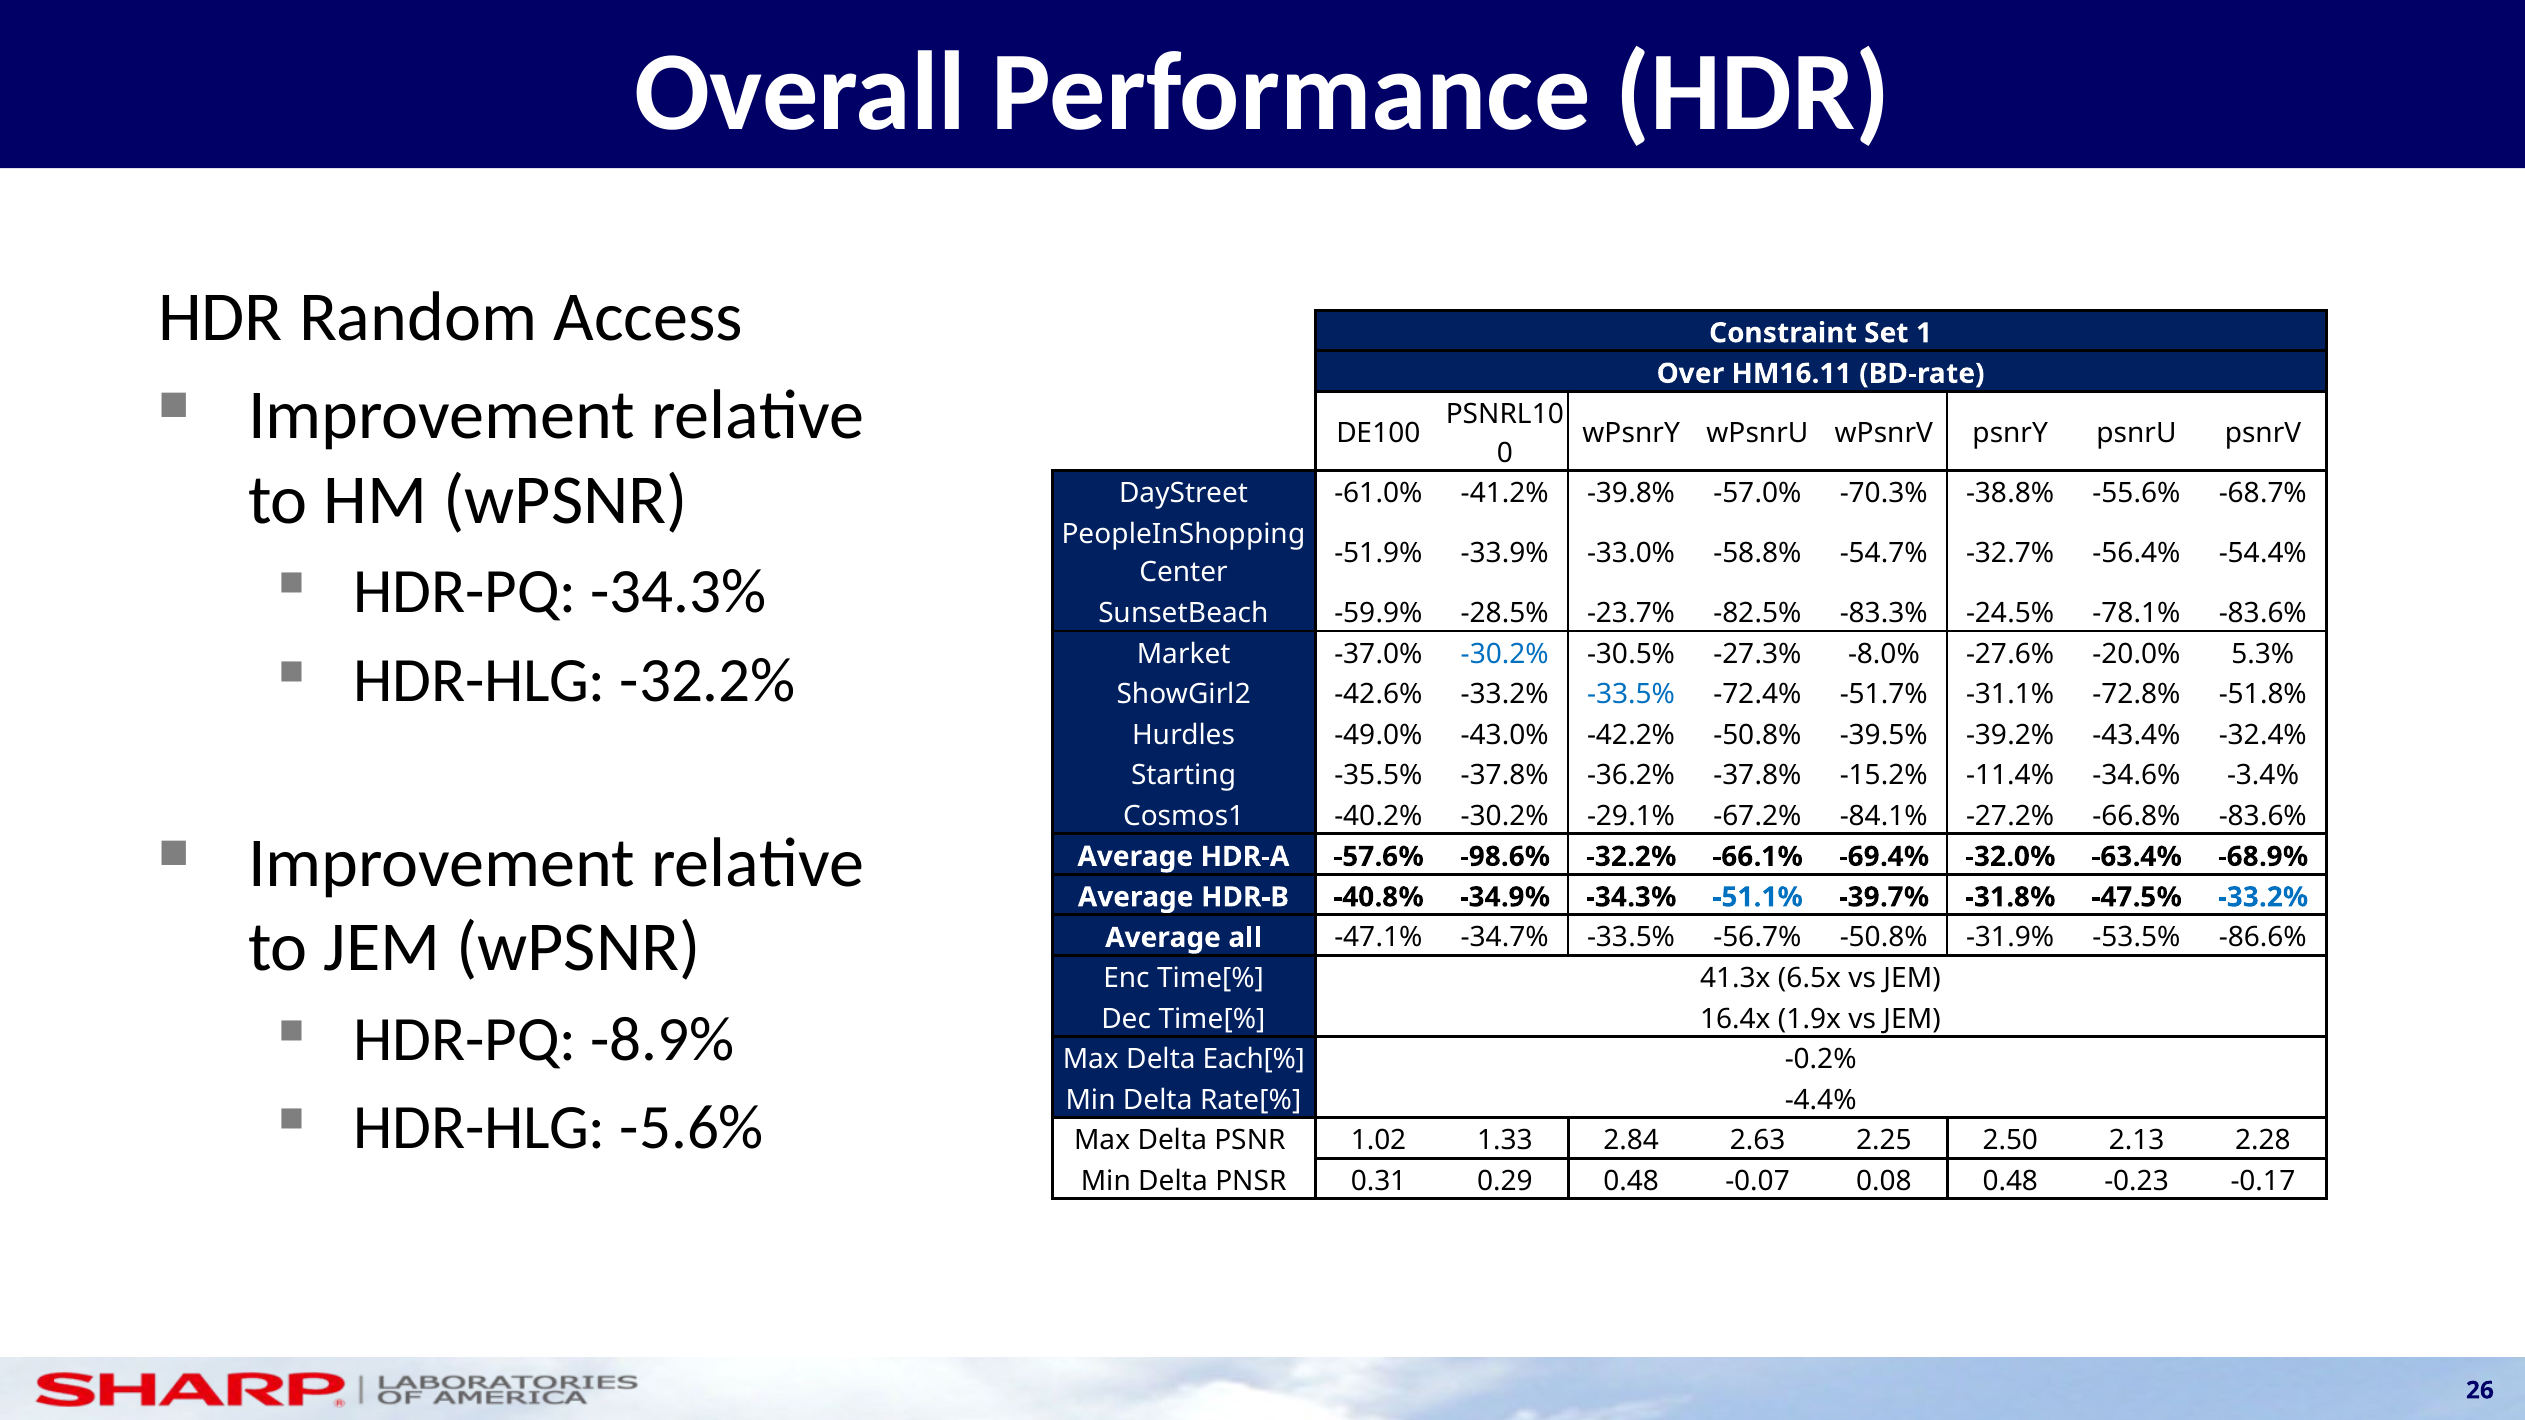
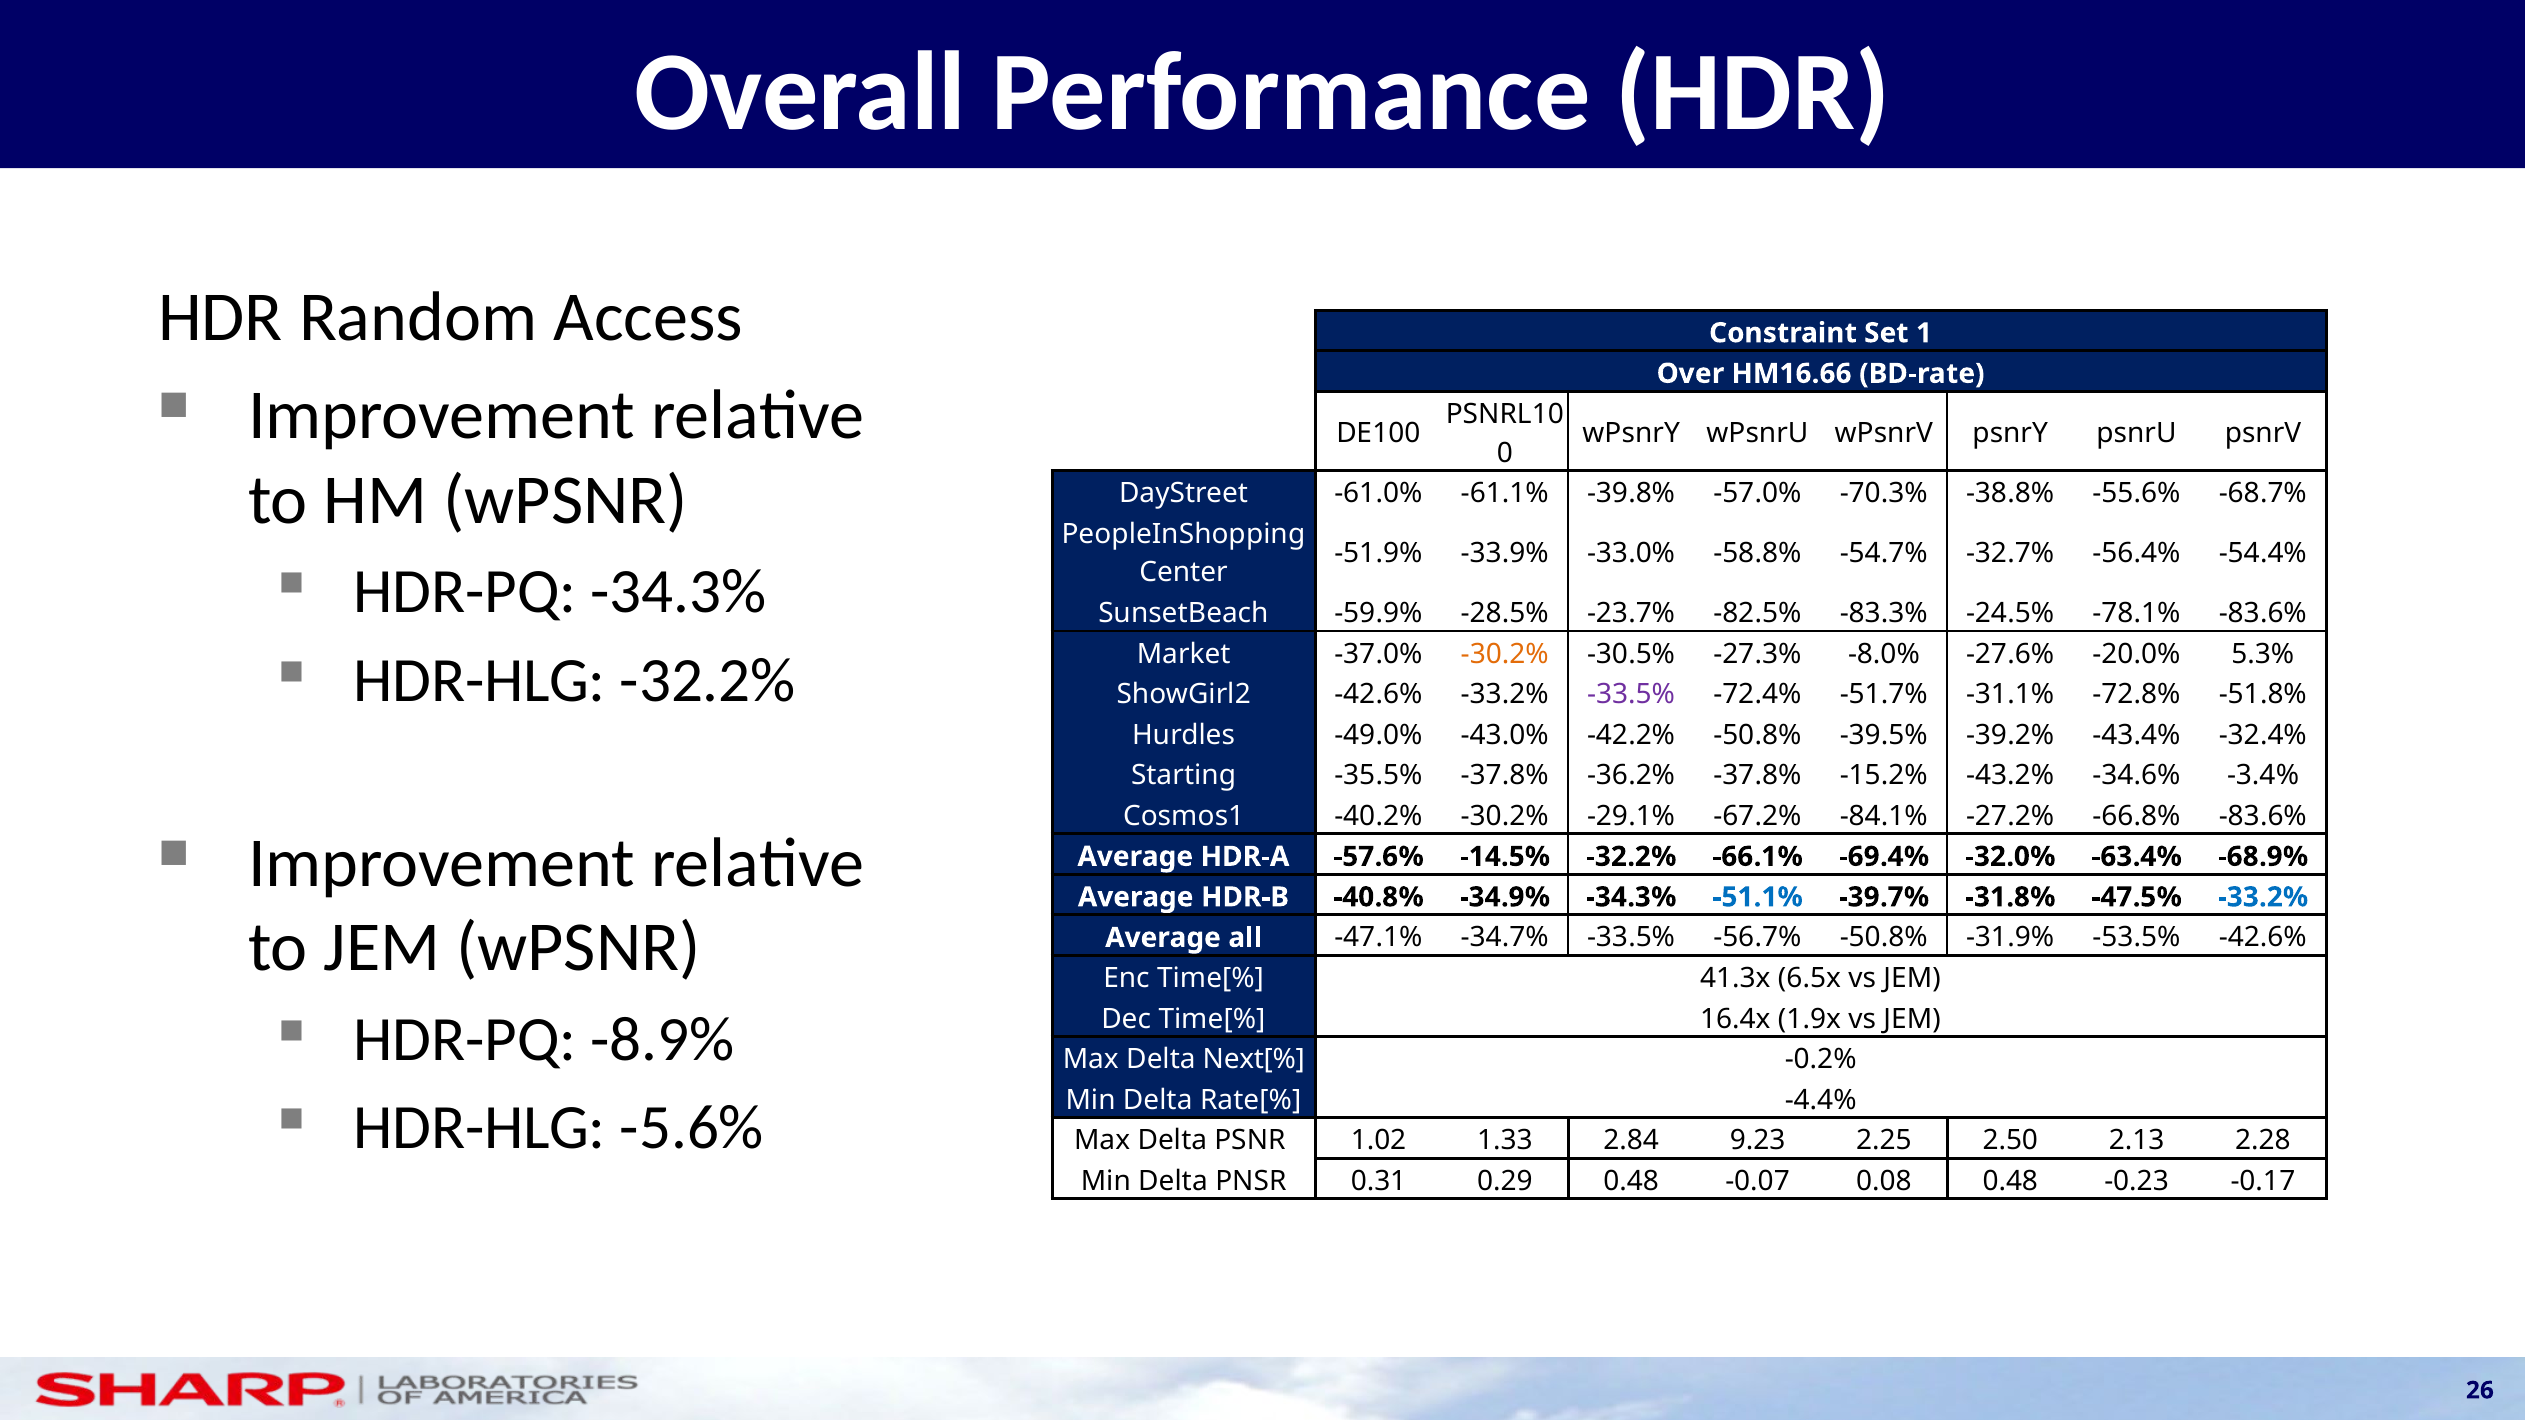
HM16.11: HM16.11 -> HM16.66
-41.2%: -41.2% -> -61.1%
-30.2% at (1505, 654) colour: blue -> orange
-33.5% at (1631, 695) colour: blue -> purple
-11.4%: -11.4% -> -43.2%
-98.6%: -98.6% -> -14.5%
-53.5% -86.6%: -86.6% -> -42.6%
Each[%: Each[% -> Next[%
2.63: 2.63 -> 9.23
